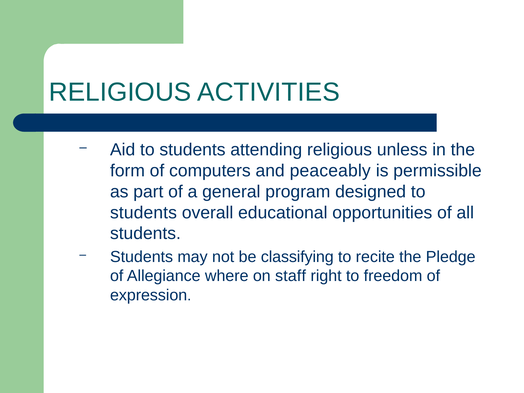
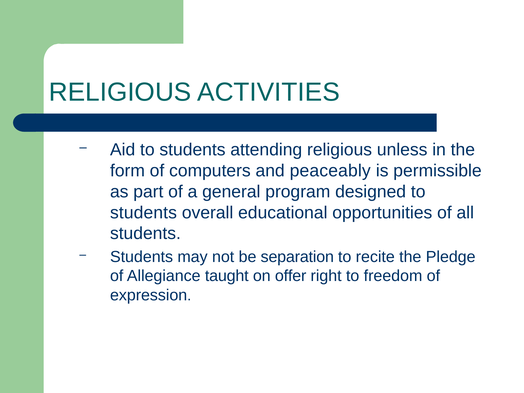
classifying: classifying -> separation
where: where -> taught
staff: staff -> offer
